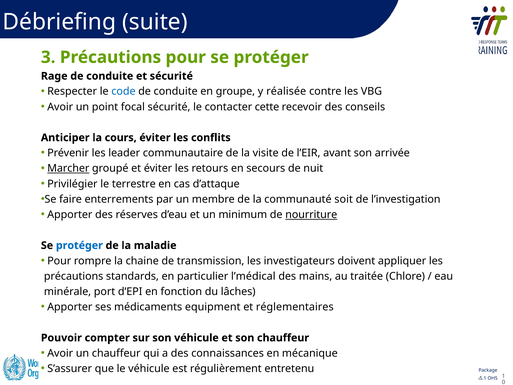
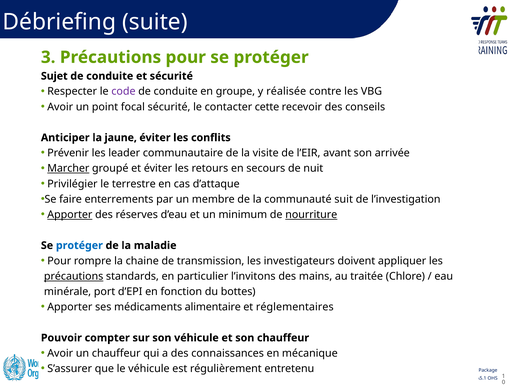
Rage: Rage -> Sujet
code colour: blue -> purple
cours: cours -> jaune
soit: soit -> suit
Apporter at (70, 215) underline: none -> present
précautions at (74, 276) underline: none -> present
l’médical: l’médical -> l’invitons
lâches: lâches -> bottes
equipment: equipment -> alimentaire
